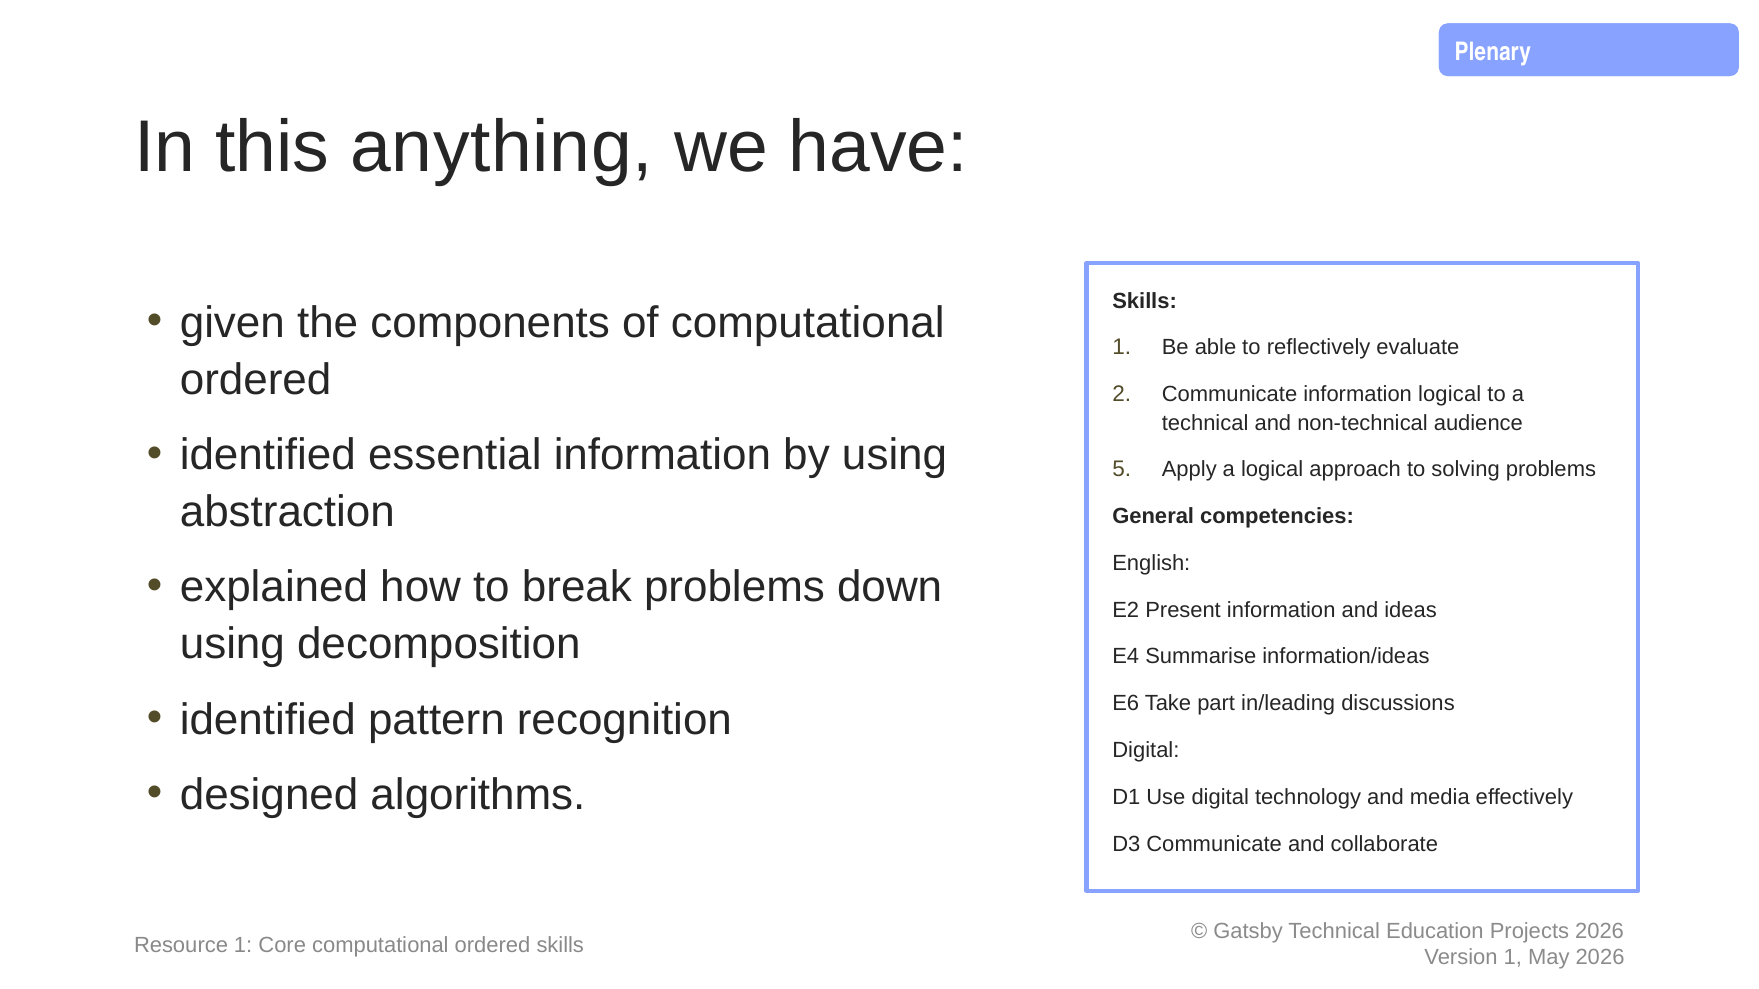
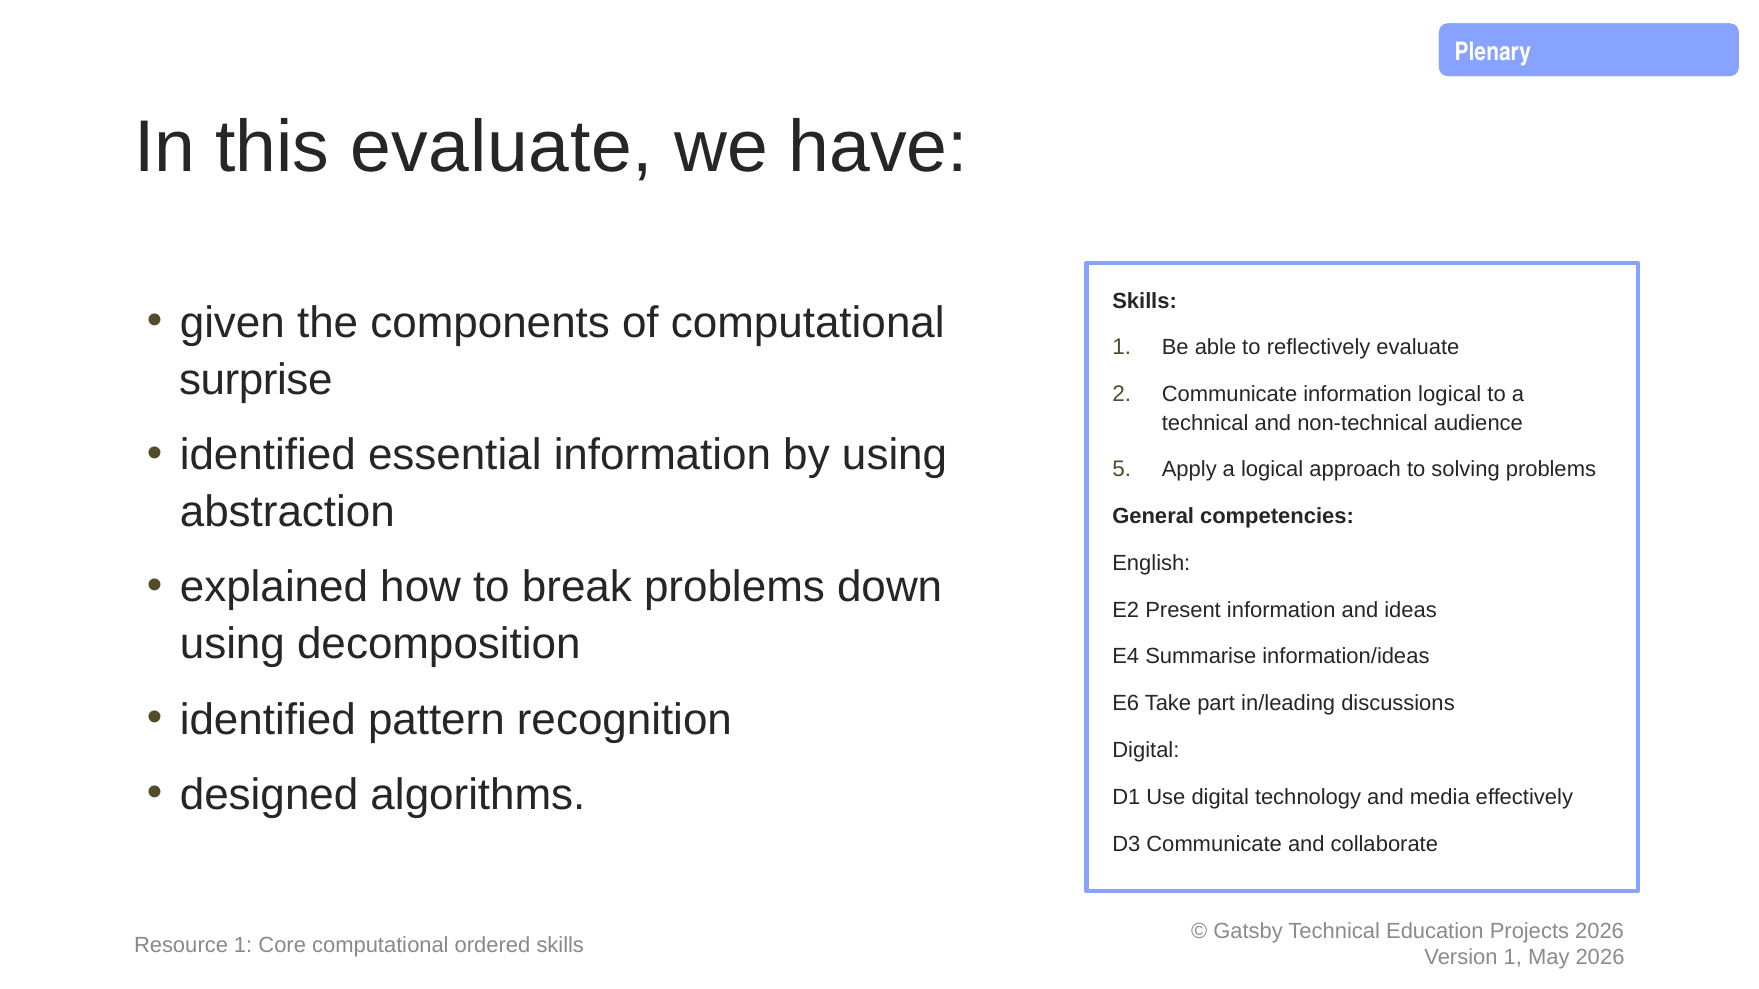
this anything: anything -> evaluate
ordered at (256, 380): ordered -> surprise
